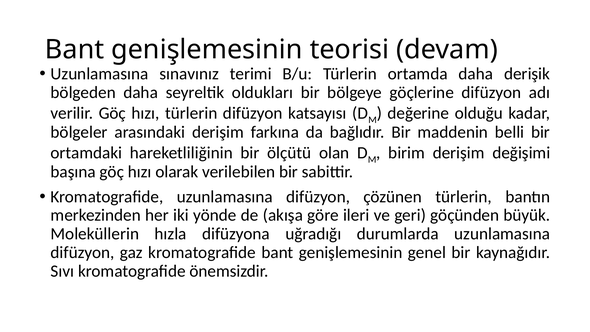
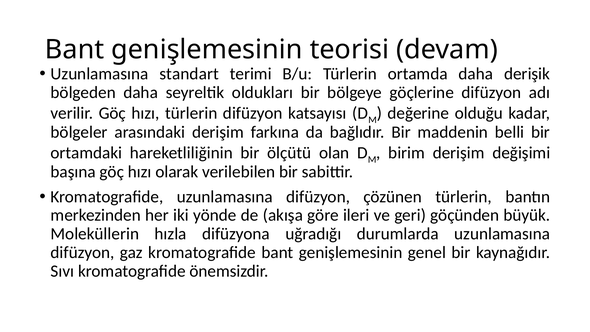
sınavınız: sınavınız -> standart
